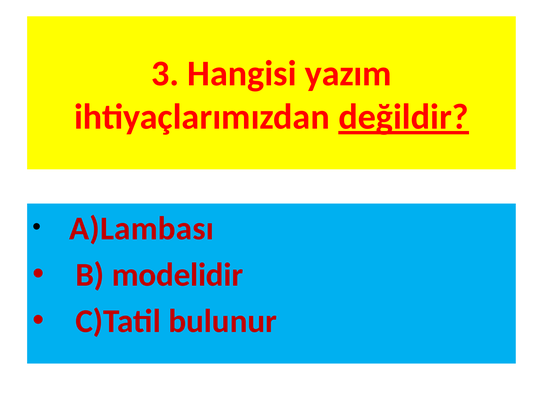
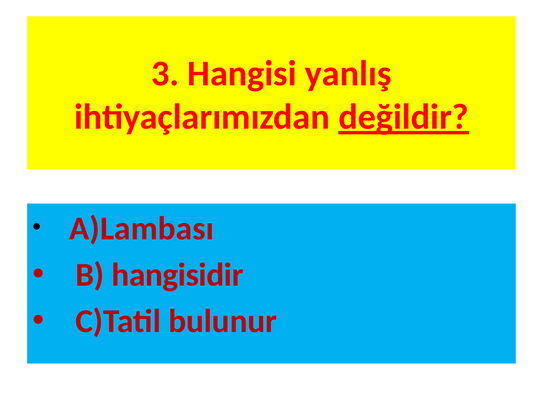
yazım: yazım -> yanlış
modelidir: modelidir -> hangisidir
